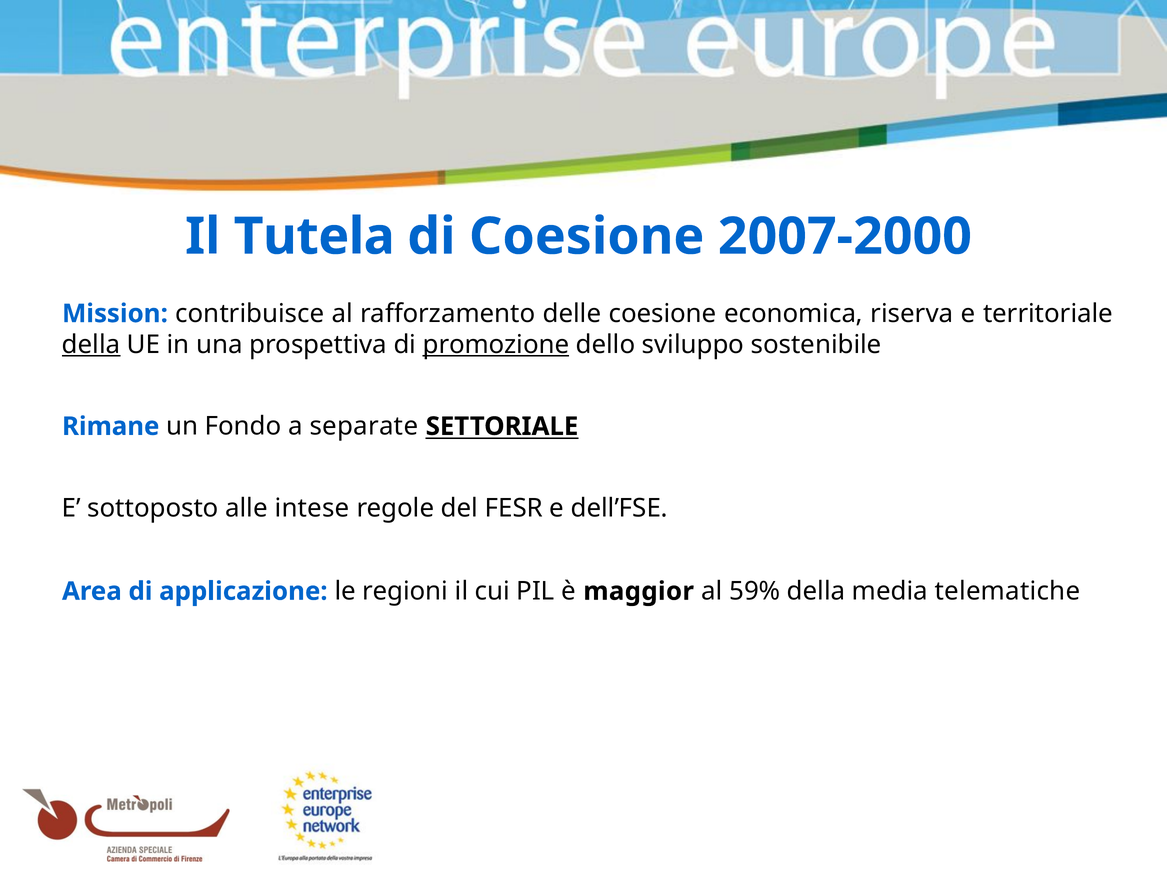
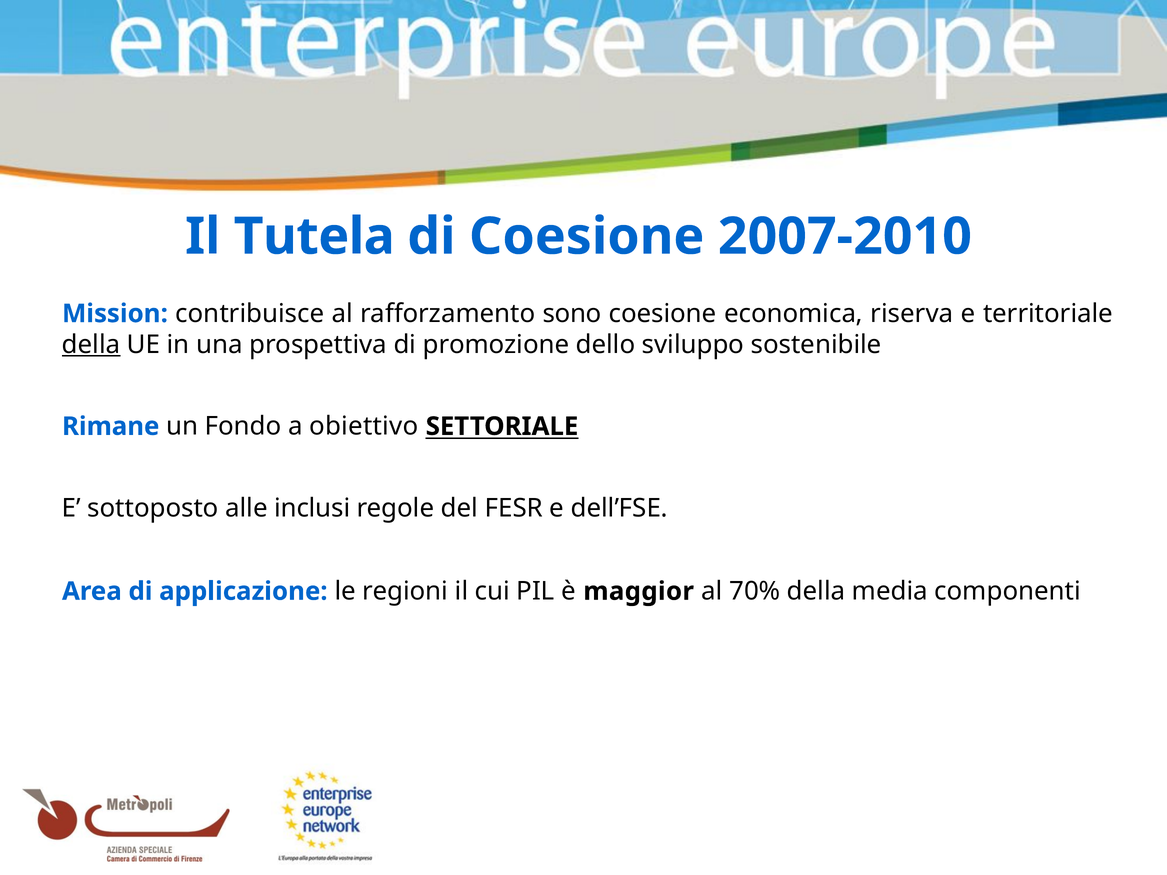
2007-2000: 2007-2000 -> 2007-2010
delle: delle -> sono
promozione underline: present -> none
separate: separate -> obiettivo
intese: intese -> inclusi
59%: 59% -> 70%
telematiche: telematiche -> componenti
